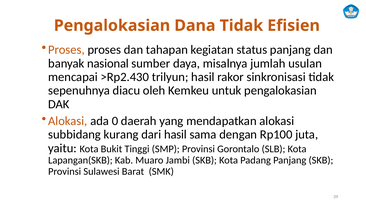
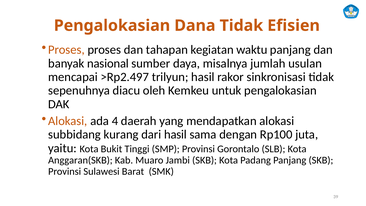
status: status -> waktu
>Rp2.430: >Rp2.430 -> >Rp2.497
0: 0 -> 4
Lapangan(SKB: Lapangan(SKB -> Anggaran(SKB
